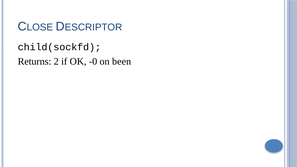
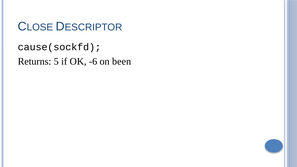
child(sockfd: child(sockfd -> cause(sockfd
2: 2 -> 5
-0: -0 -> -6
